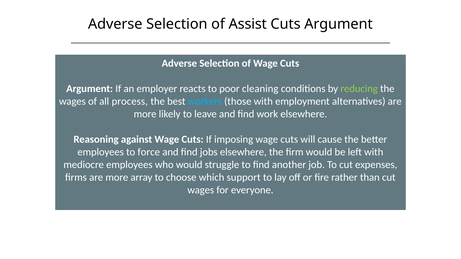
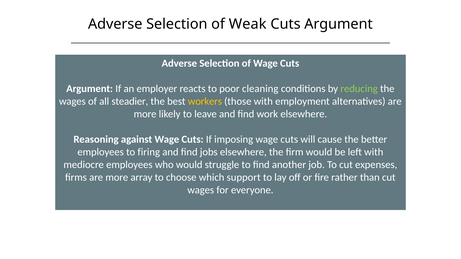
Assist: Assist -> Weak
process: process -> steadier
workers colour: light blue -> yellow
force: force -> firing
